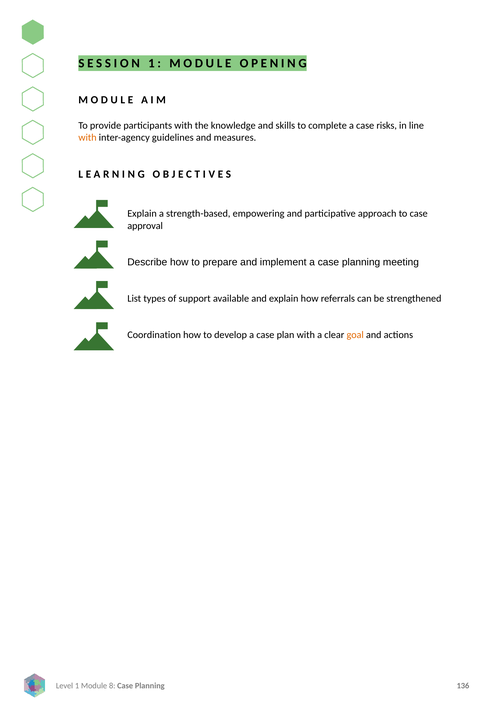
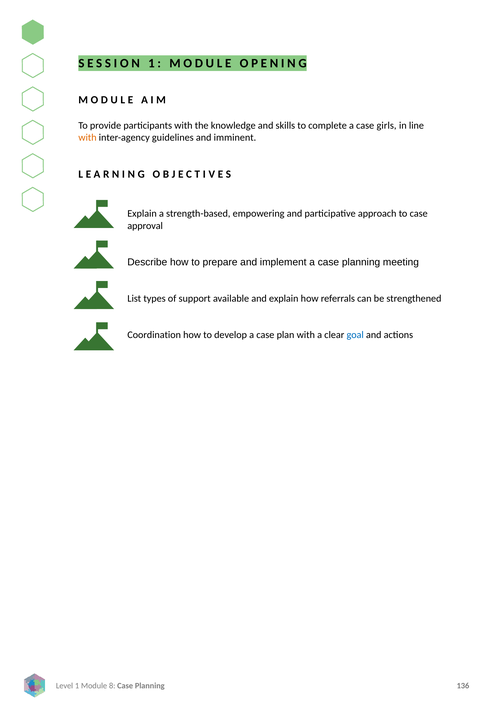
risks: risks -> girls
measures: measures -> imminent
goal colour: orange -> blue
